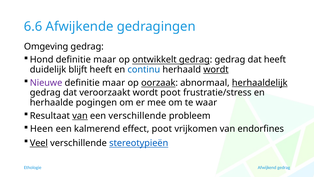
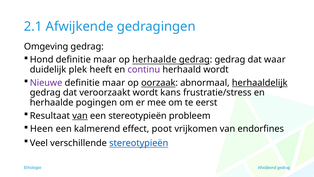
6.6: 6.6 -> 2.1
op ontwikkelt: ontwikkelt -> herhaalde
dat heeft: heeft -> waar
blijft: blijft -> plek
continu colour: blue -> purple
wordt at (216, 69) underline: present -> none
wordt poot: poot -> kans
waar: waar -> eerst
een verschillende: verschillende -> stereotypieën
Veel underline: present -> none
